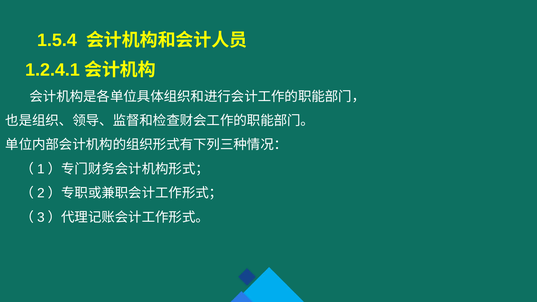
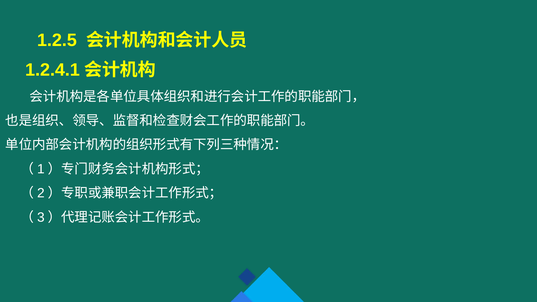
1.5.4: 1.5.4 -> 1.2.5
